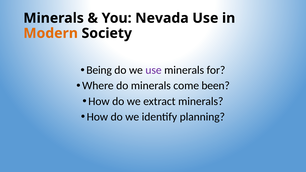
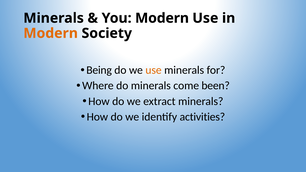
You Nevada: Nevada -> Modern
use at (154, 70) colour: purple -> orange
planning: planning -> activities
